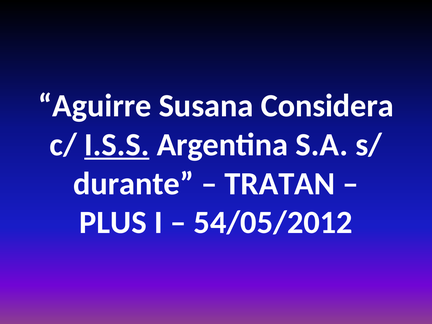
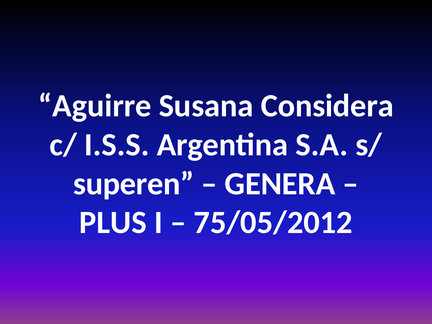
I.S.S underline: present -> none
durante: durante -> superen
TRATAN: TRATAN -> GENERA
54/05/2012: 54/05/2012 -> 75/05/2012
